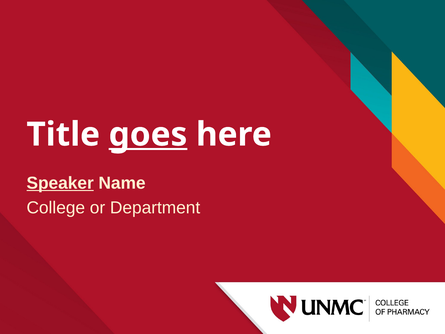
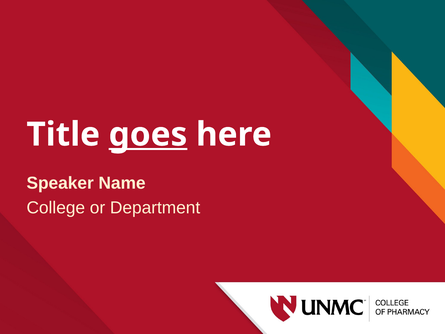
Speaker underline: present -> none
